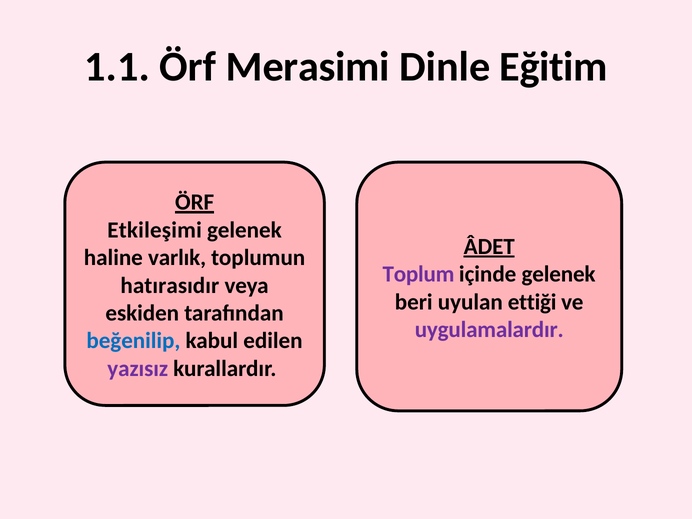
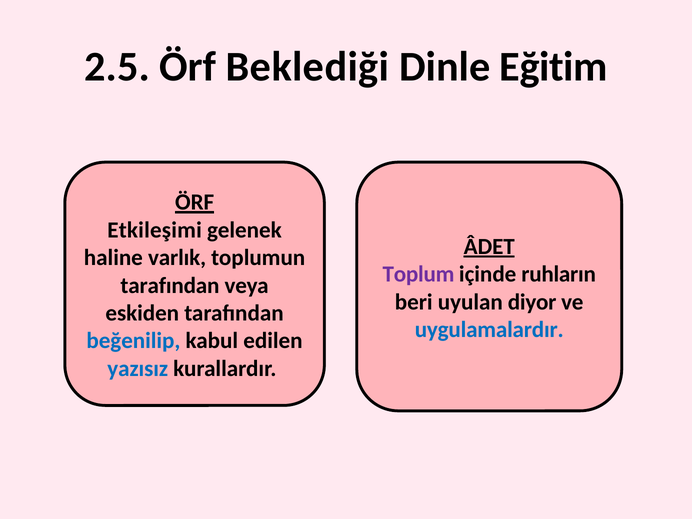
1.1: 1.1 -> 2.5
Merasimi: Merasimi -> Beklediği
içinde gelenek: gelenek -> ruhların
hatırasıdır at (170, 285): hatırasıdır -> tarafından
ettiği: ettiği -> diyor
uygulamalardır colour: purple -> blue
yazısız colour: purple -> blue
